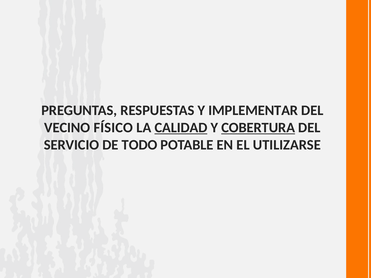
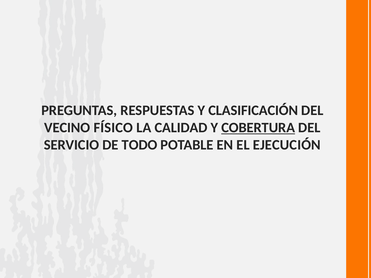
IMPLEMENTAR: IMPLEMENTAR -> CLASIFICACIÓN
CALIDAD underline: present -> none
UTILIZARSE: UTILIZARSE -> EJECUCIÓN
